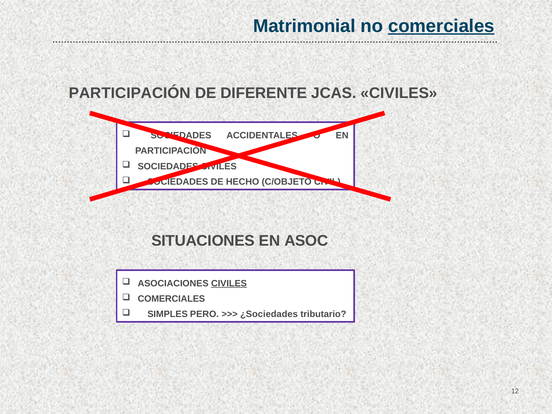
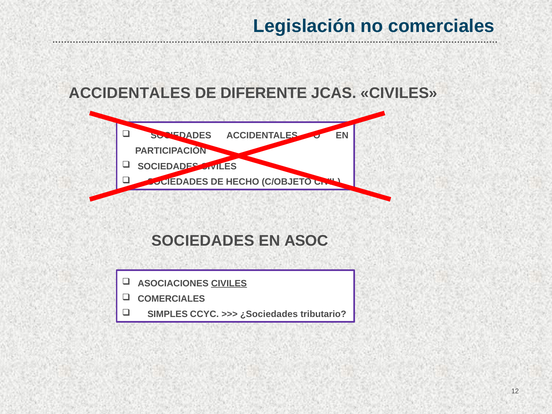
Matrimonial: Matrimonial -> Legislación
comerciales at (441, 26) underline: present -> none
PARTICIPACIÓN at (130, 93): PARTICIPACIÓN -> ACCIDENTALES
SITUACIONES at (203, 241): SITUACIONES -> SOCIEDADES
PERO: PERO -> CCYC
